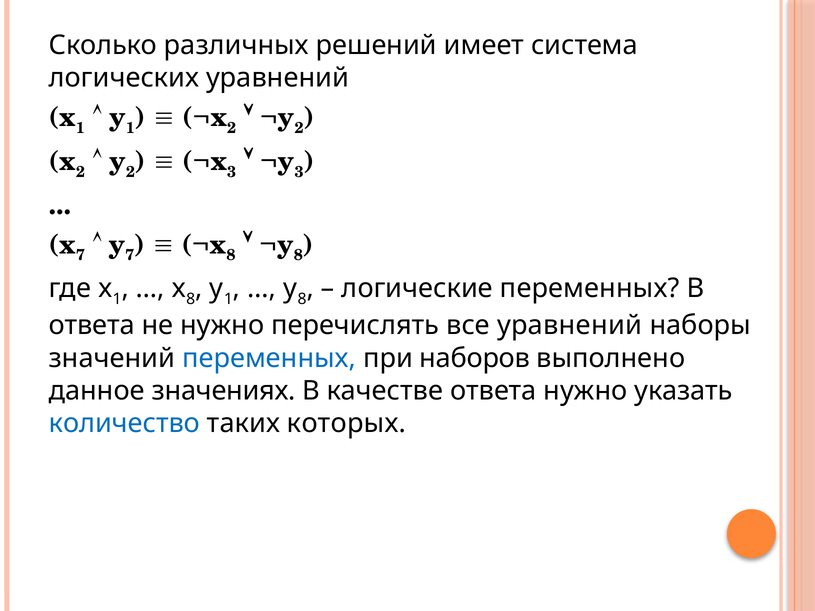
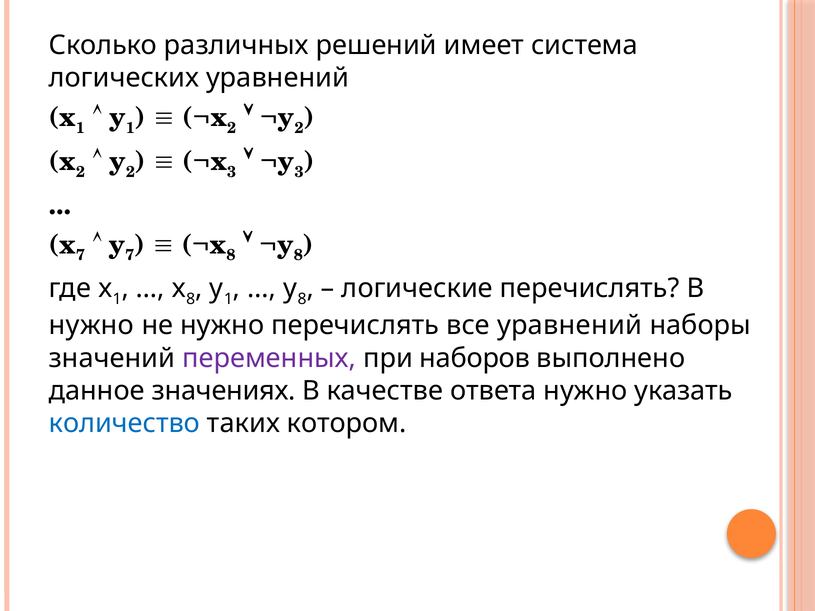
логические переменных: переменных -> перечислять
ответа at (92, 326): ответа -> нужно
переменных at (269, 358) colour: blue -> purple
которых: которых -> котором
